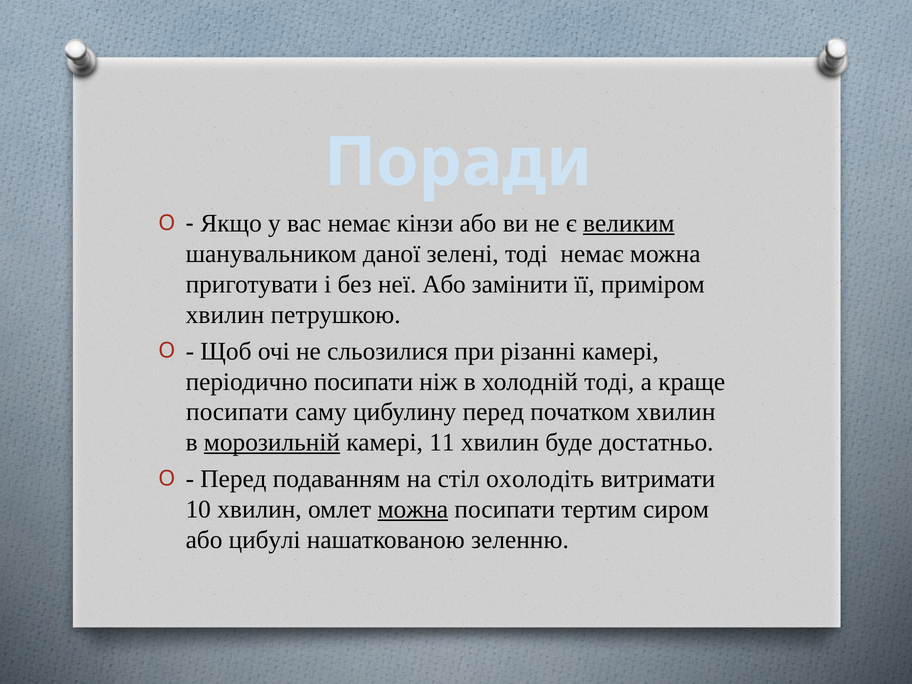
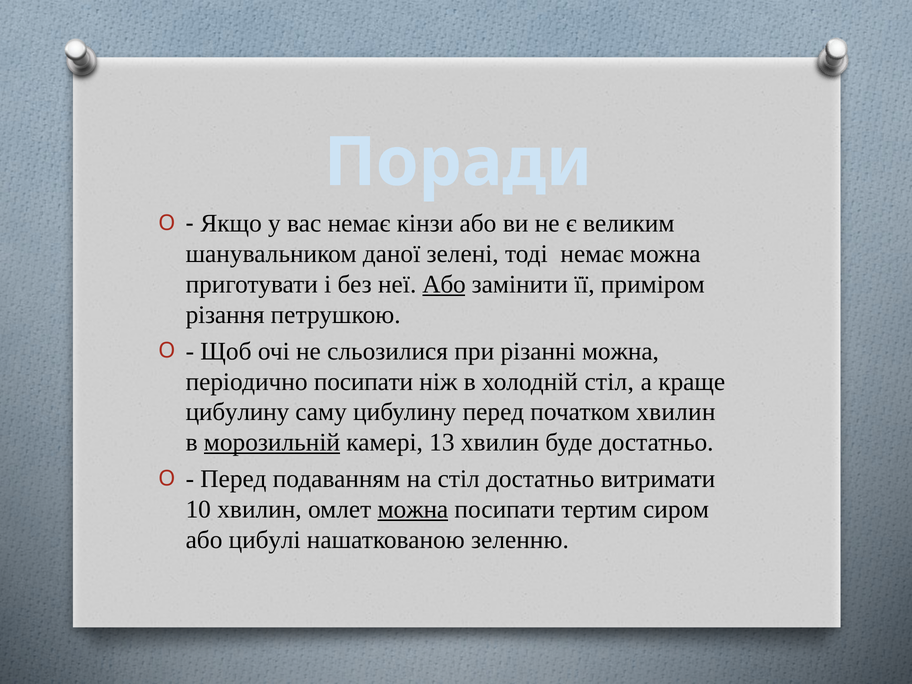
великим underline: present -> none
Або at (444, 284) underline: none -> present
хвилин at (225, 315): хвилин -> різання
різанні камері: камері -> можна
холодній тоді: тоді -> стіл
посипати at (237, 412): посипати -> цибулину
11: 11 -> 13
стіл охолодіть: охолодіть -> достатньо
